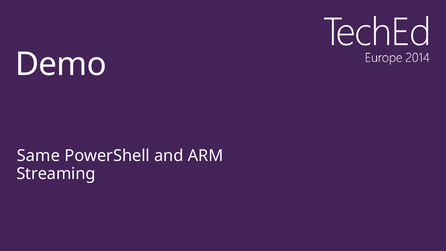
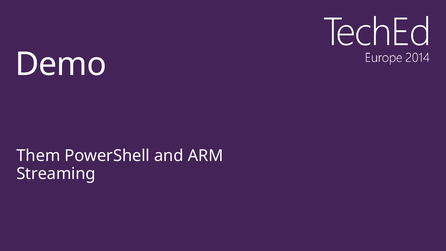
Same: Same -> Them
